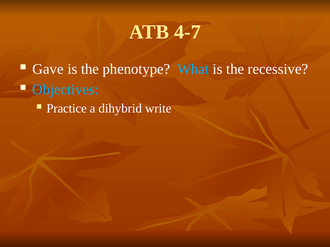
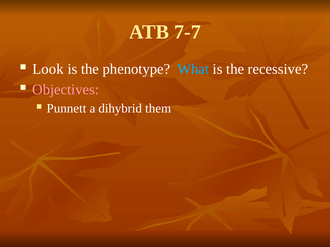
4-7: 4-7 -> 7-7
Gave: Gave -> Look
Objectives colour: light blue -> pink
Practice: Practice -> Punnett
write: write -> them
